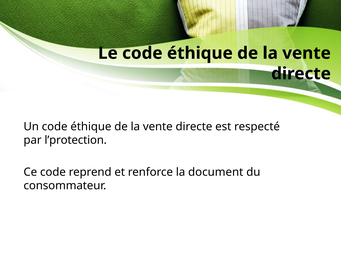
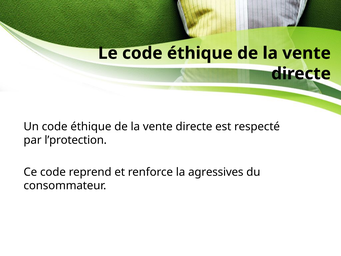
document: document -> agressives
